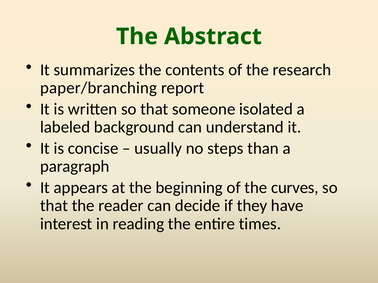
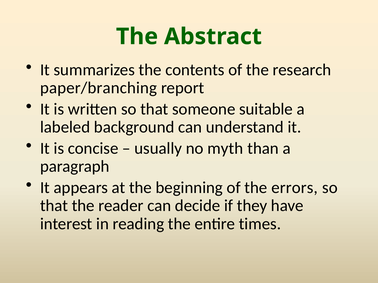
isolated: isolated -> suitable
steps: steps -> myth
curves: curves -> errors
